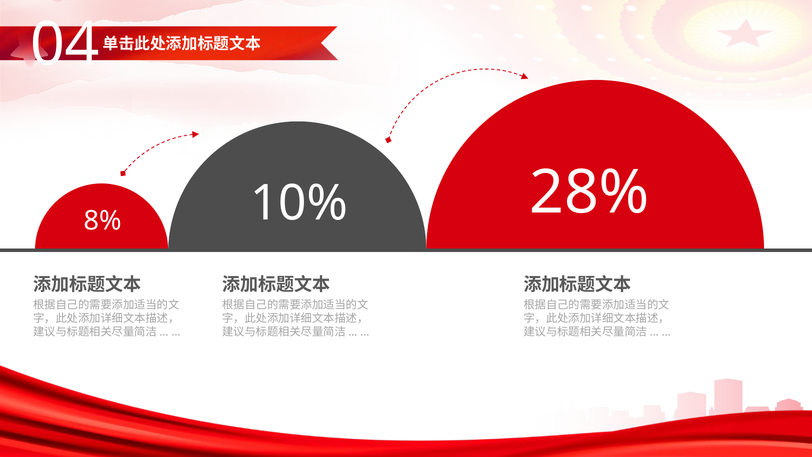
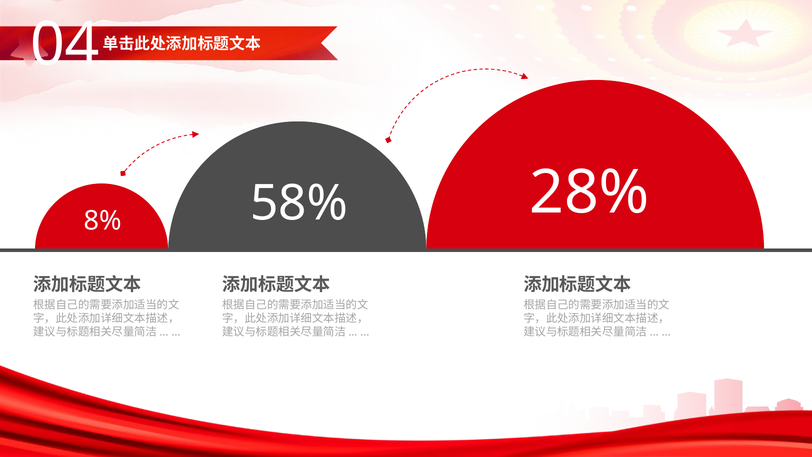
10%: 10% -> 58%
